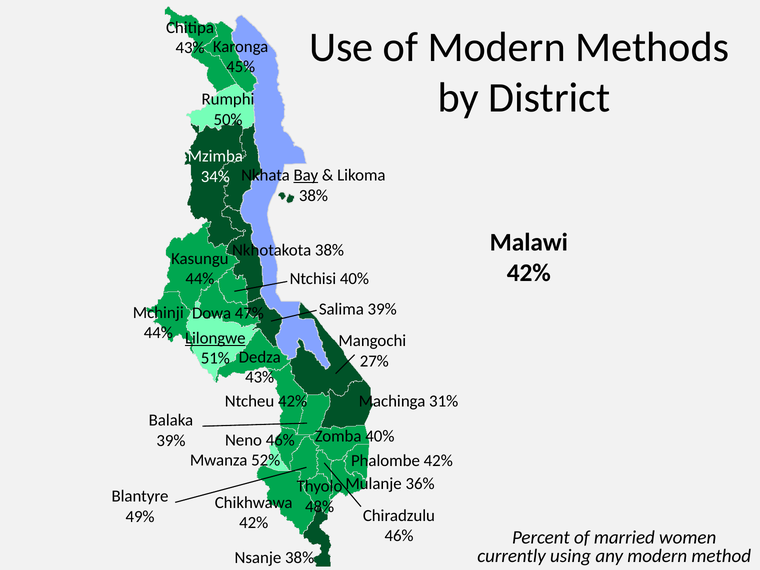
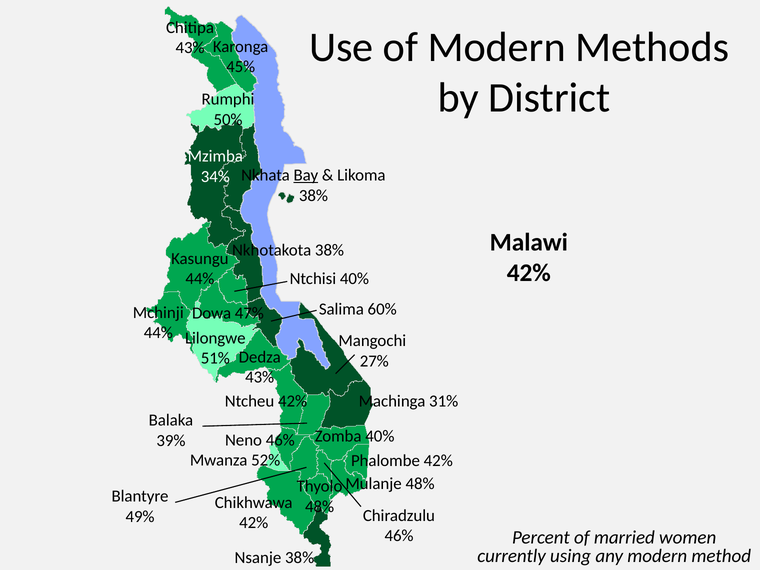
Salima 39%: 39% -> 60%
Lilongwe underline: present -> none
Mulanje 36%: 36% -> 48%
